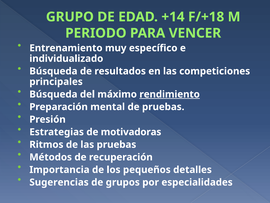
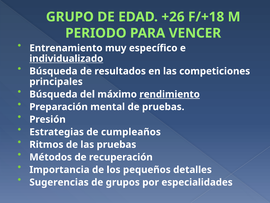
+14: +14 -> +26
individualizado underline: none -> present
motivadoras: motivadoras -> cumpleaños
